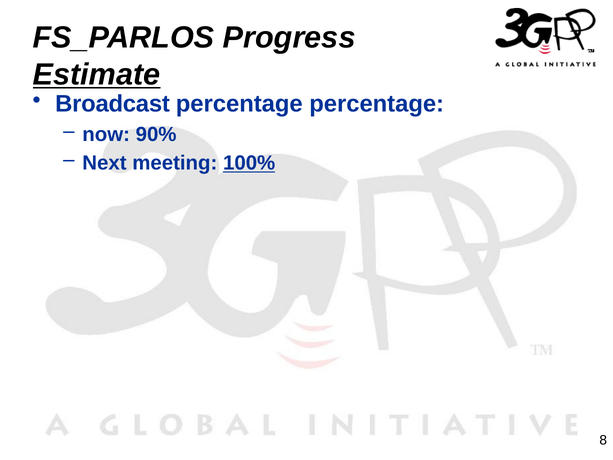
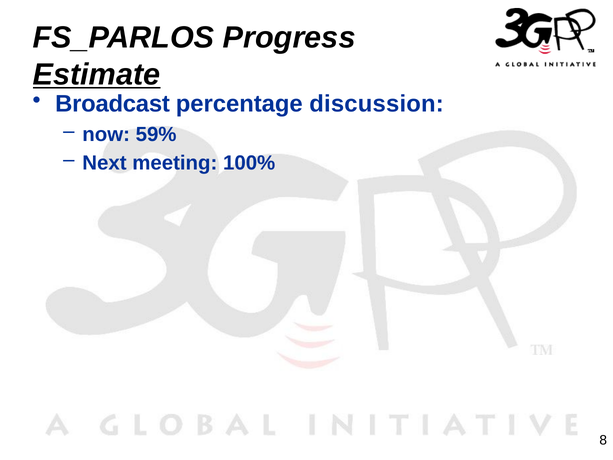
percentage percentage: percentage -> discussion
90%: 90% -> 59%
100% underline: present -> none
